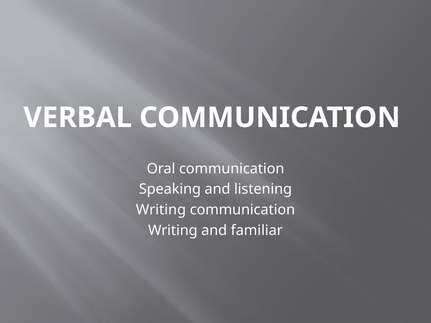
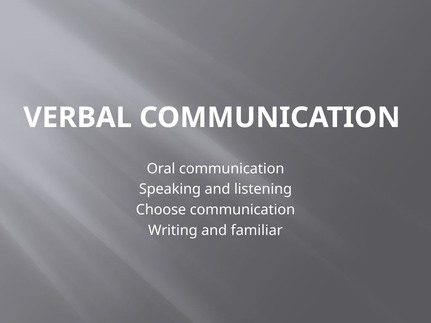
Writing at (161, 210): Writing -> Choose
